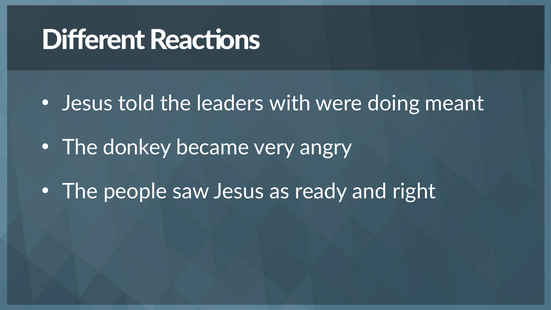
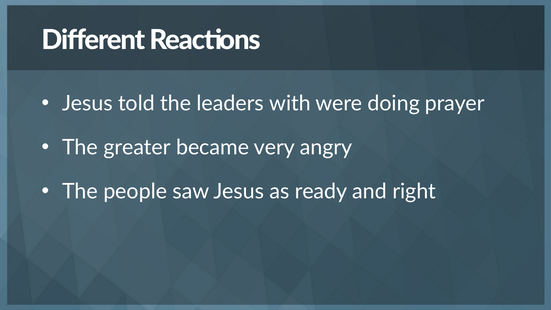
meant: meant -> prayer
donkey: donkey -> greater
